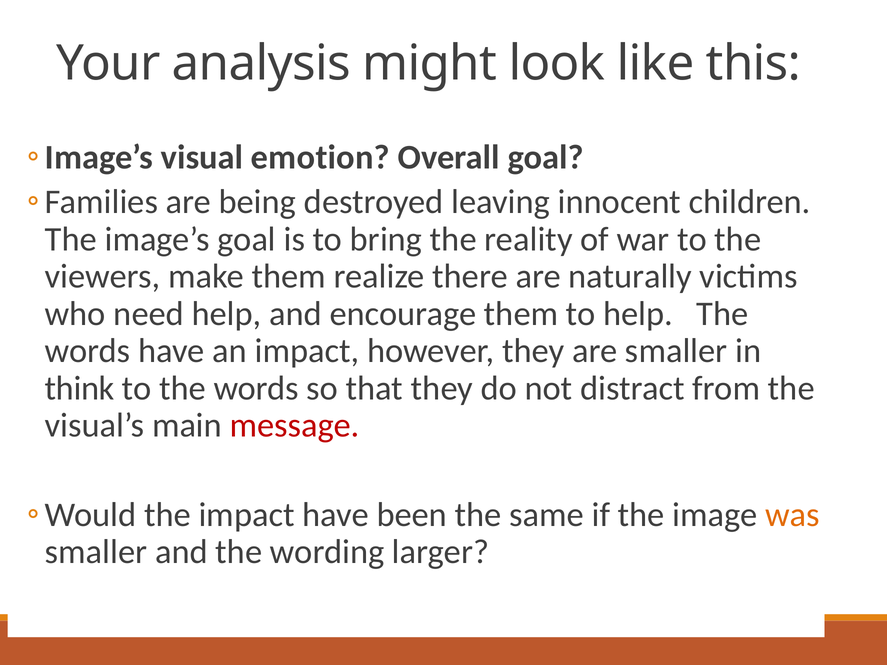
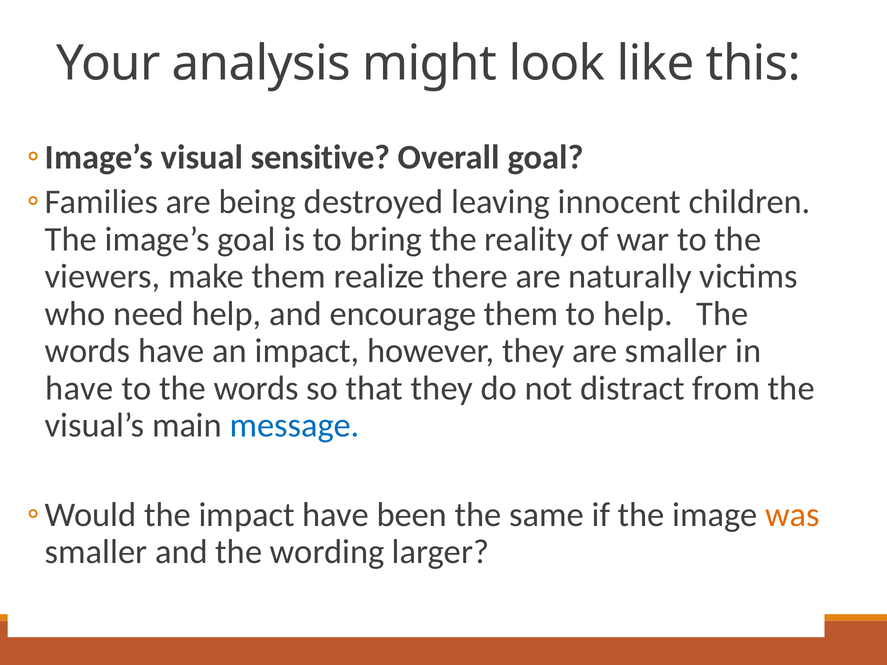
emotion: emotion -> sensitive
think at (80, 388): think -> have
message colour: red -> blue
